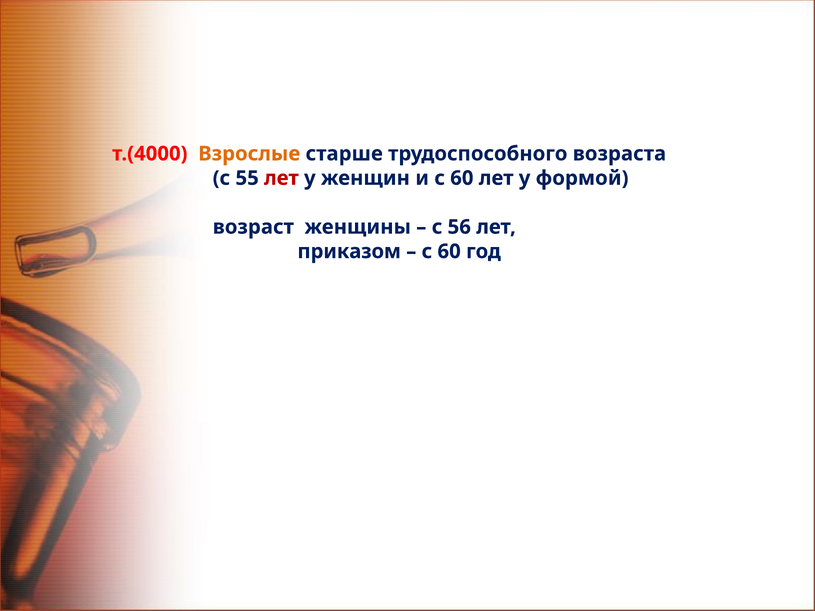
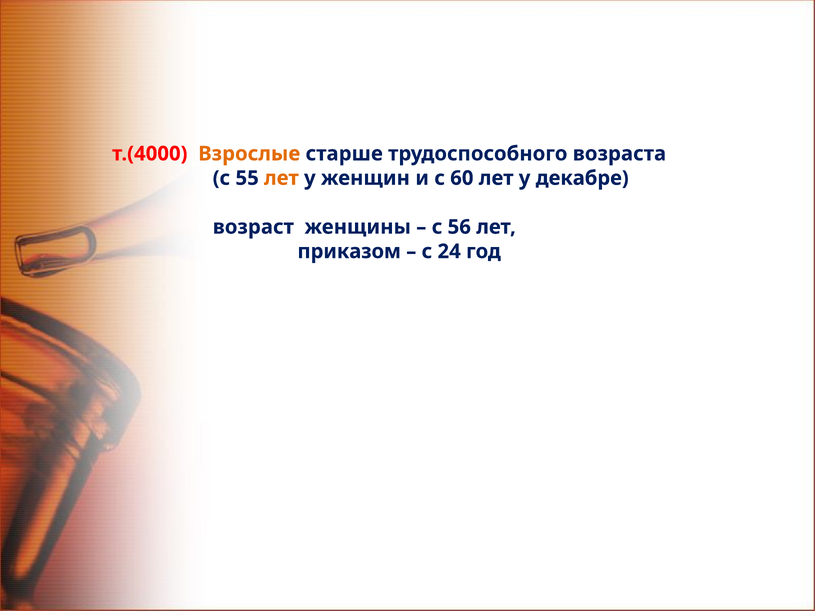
лет at (281, 178) colour: red -> orange
формой: формой -> декабре
60 at (449, 252): 60 -> 24
